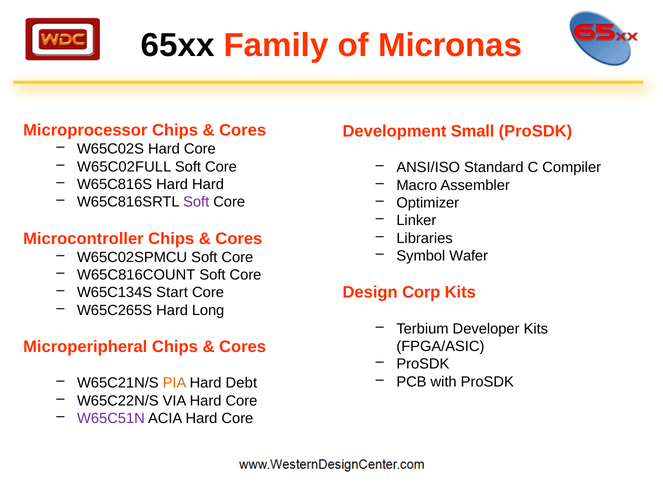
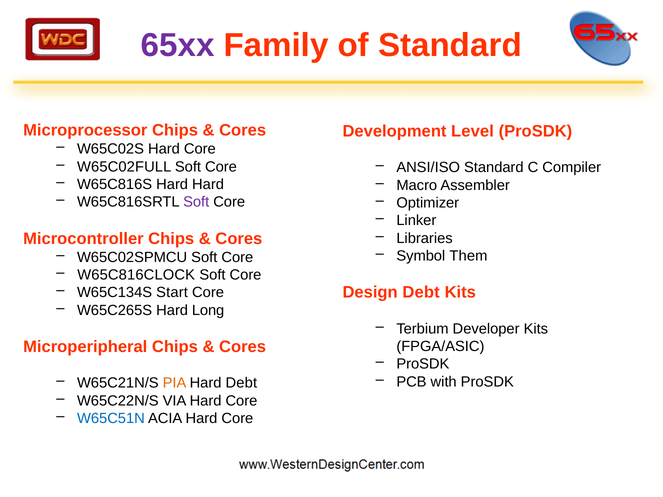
65xx colour: black -> purple
of Micronas: Micronas -> Standard
Small: Small -> Level
Wafer: Wafer -> Them
W65C816COUNT: W65C816COUNT -> W65C816CLOCK
Design Corp: Corp -> Debt
W65C51N colour: purple -> blue
